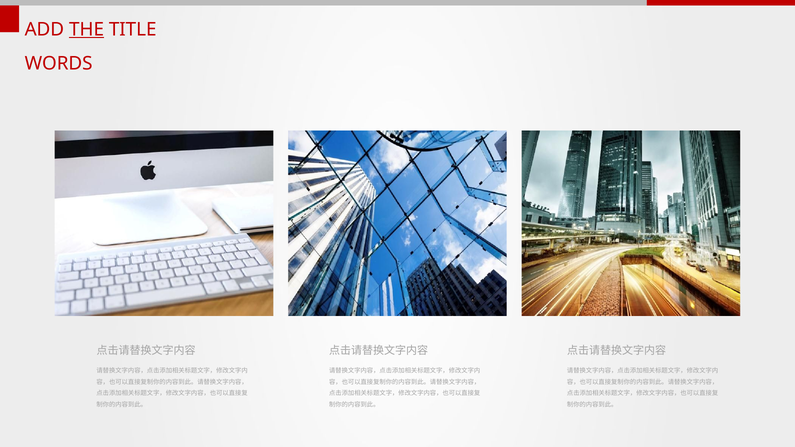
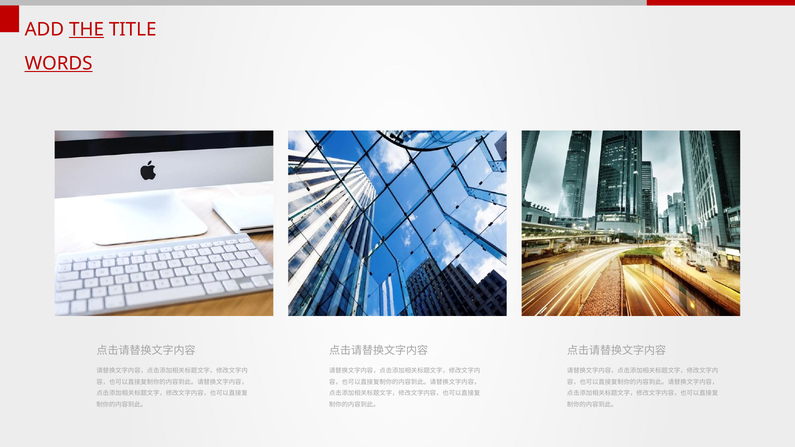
WORDS underline: none -> present
